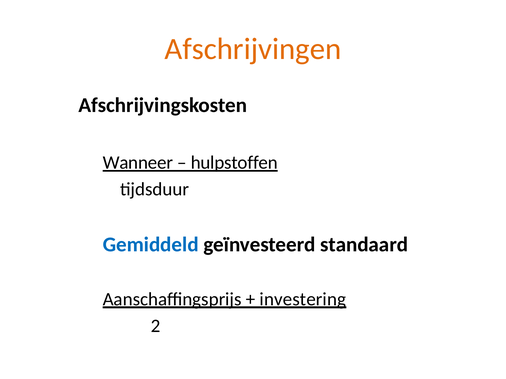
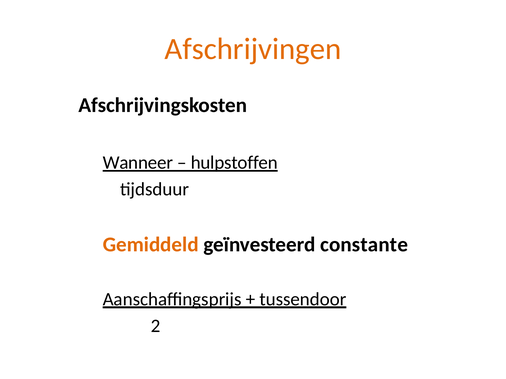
Gemiddeld colour: blue -> orange
standaard: standaard -> constante
investering: investering -> tussendoor
